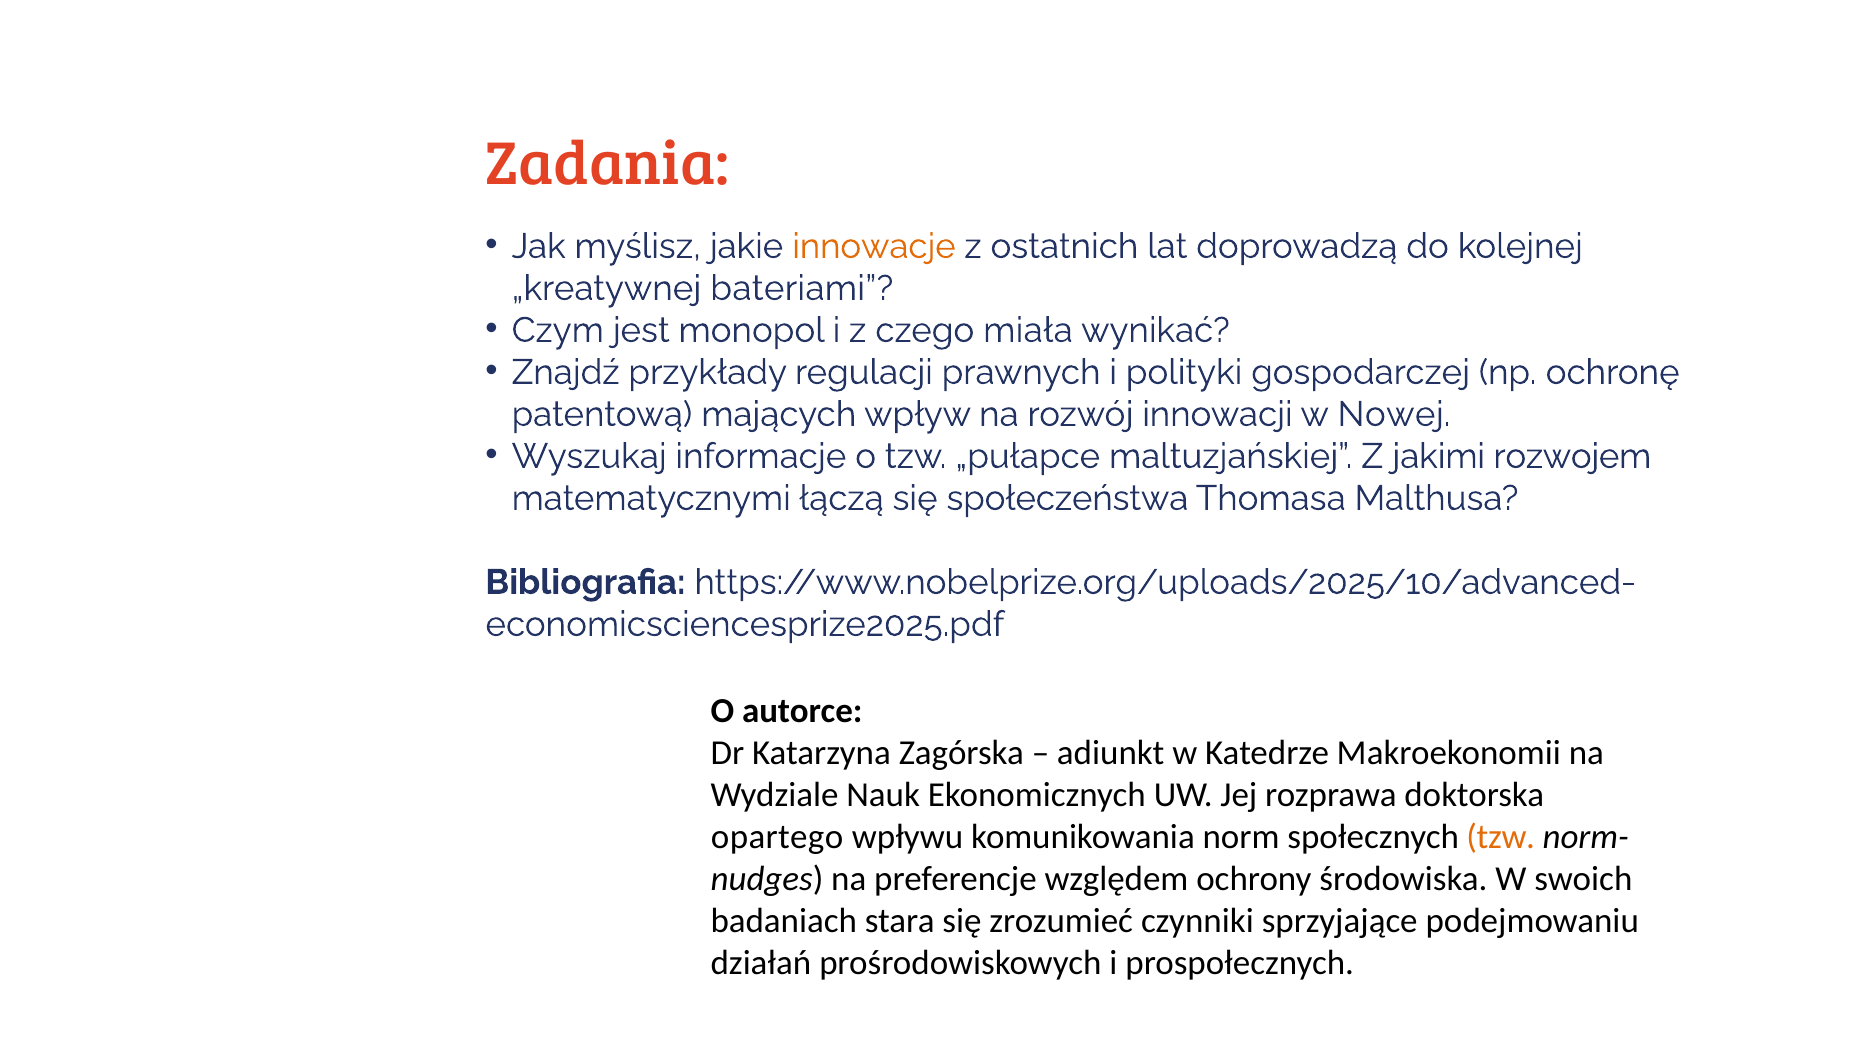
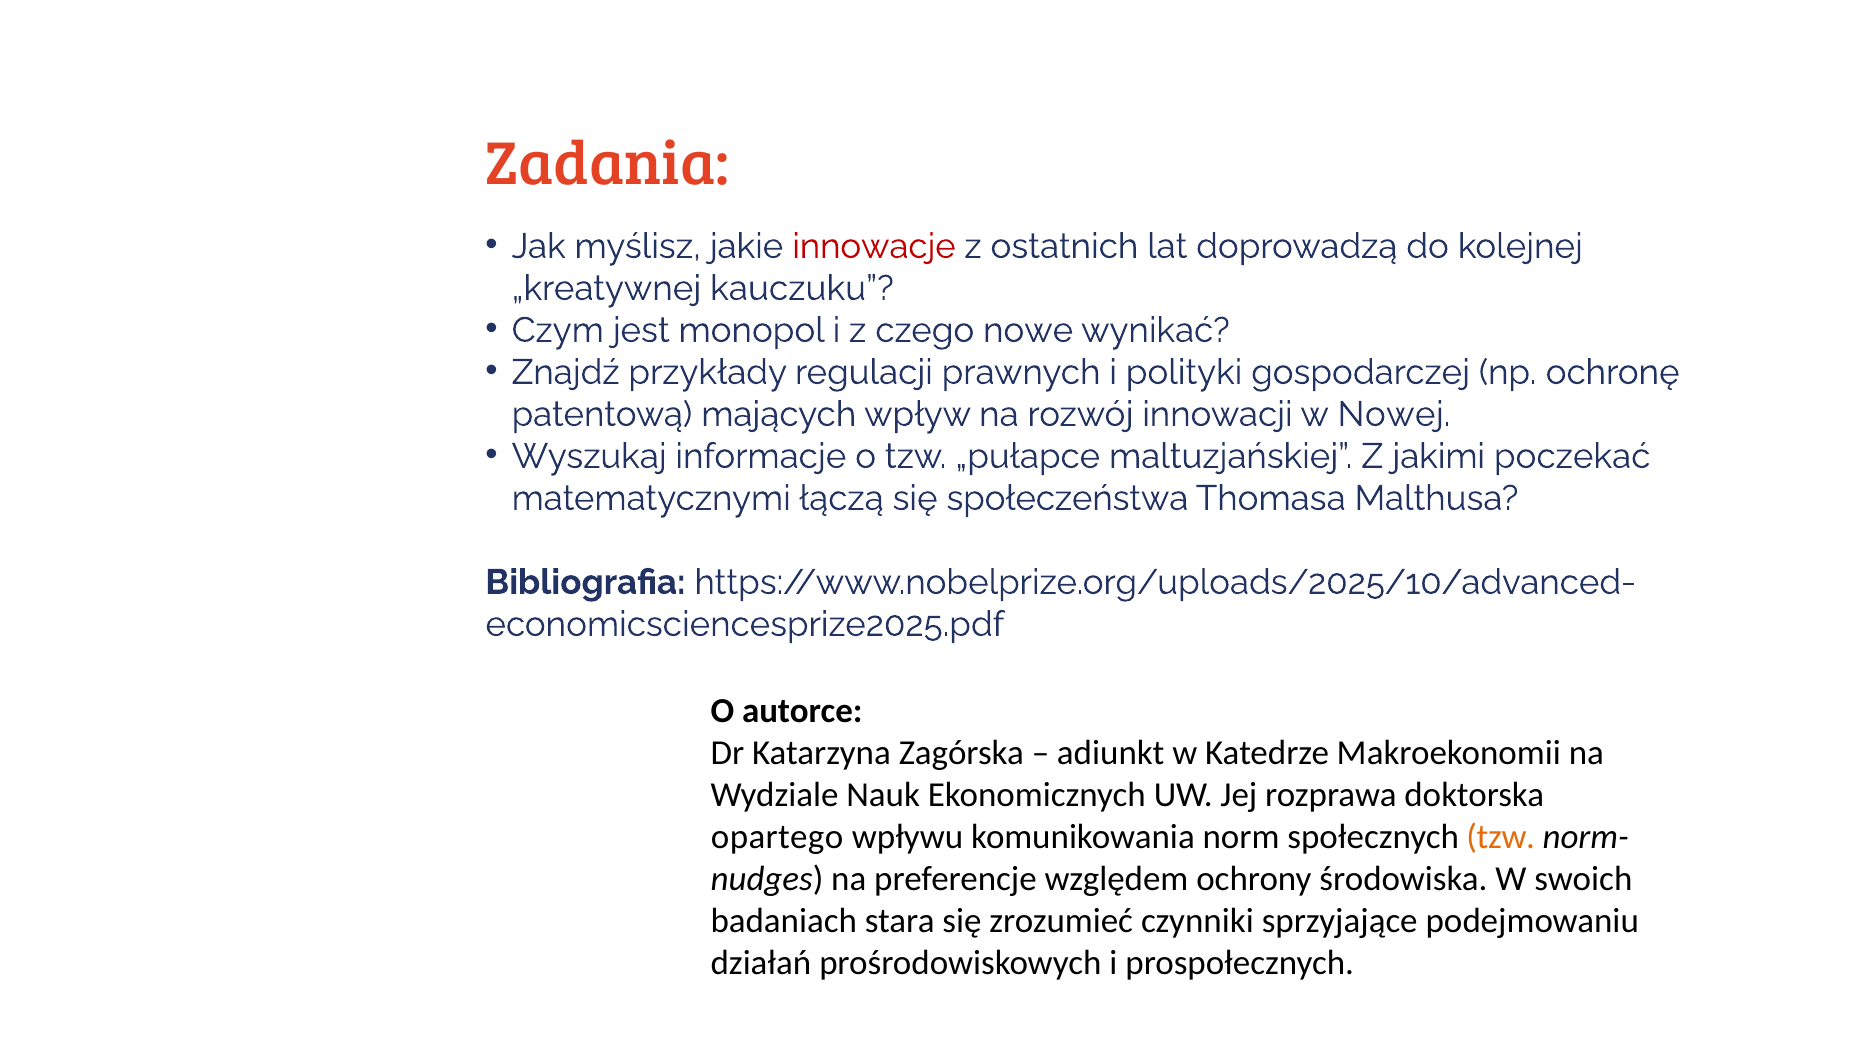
innowacje colour: orange -> red
bateriami: bateriami -> kauczuku
miała: miała -> nowe
rozwojem: rozwojem -> poczekać
